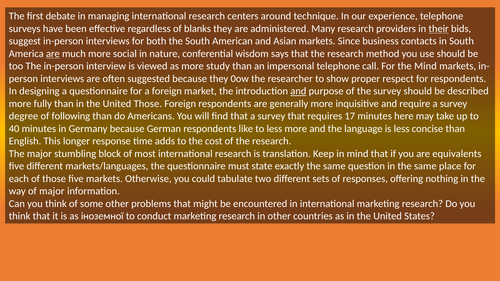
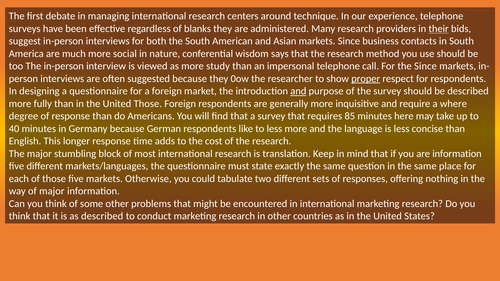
are at (53, 54) underline: present -> none
the Mind: Mind -> Since
proper underline: none -> present
require a survey: survey -> where
of following: following -> response
17: 17 -> 85
are equivalents: equivalents -> information
as іноземної: іноземної -> described
